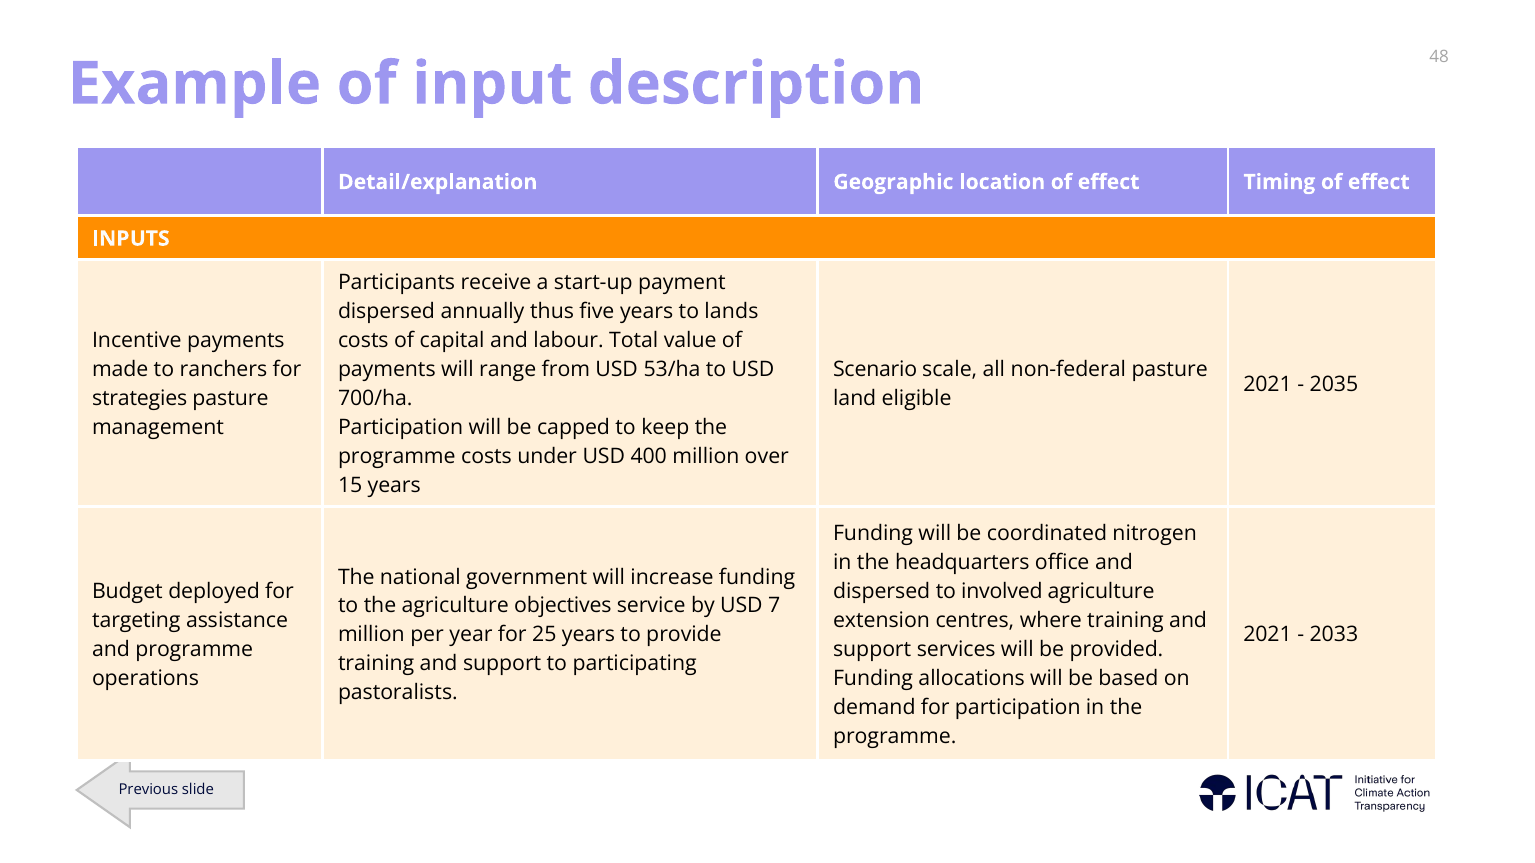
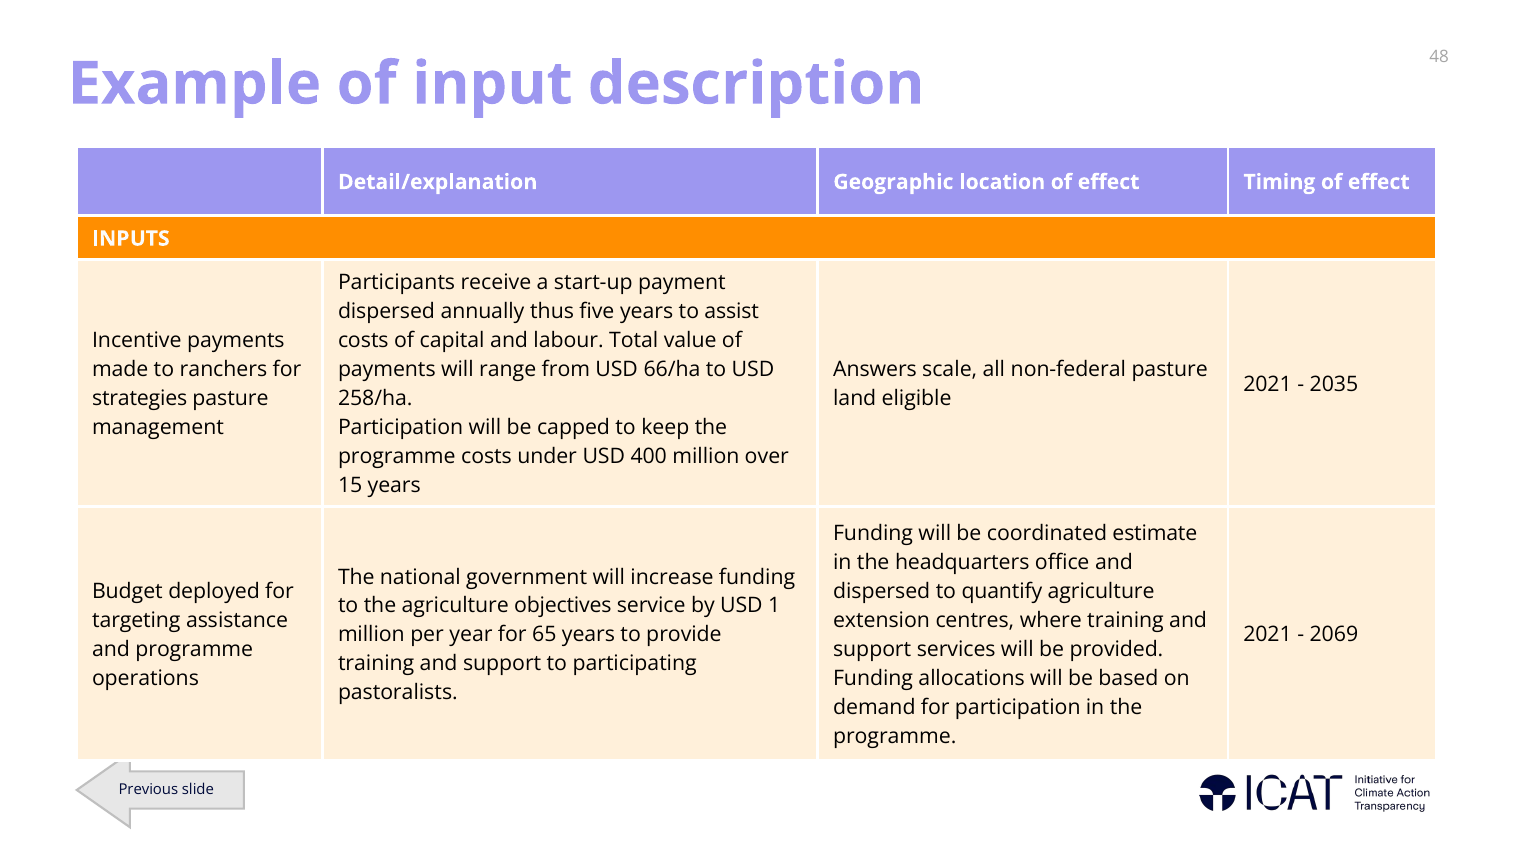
lands: lands -> assist
53/ha: 53/ha -> 66/ha
Scenario: Scenario -> Answers
700/ha: 700/ha -> 258/ha
nitrogen: nitrogen -> estimate
involved: involved -> quantify
7: 7 -> 1
25: 25 -> 65
2033: 2033 -> 2069
